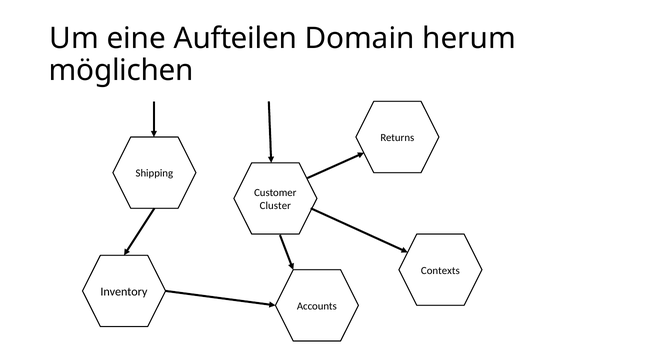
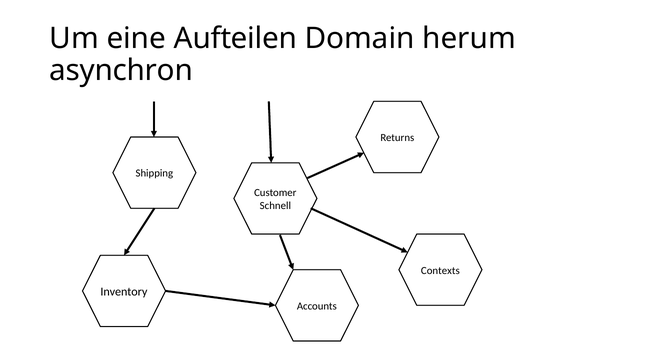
möglichen: möglichen -> asynchron
Cluster: Cluster -> Schnell
